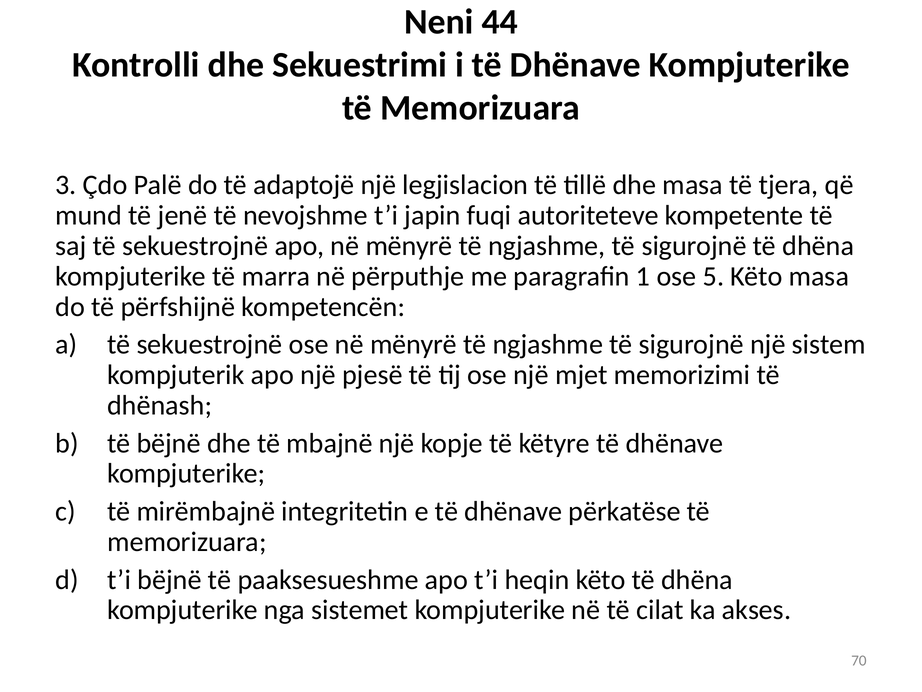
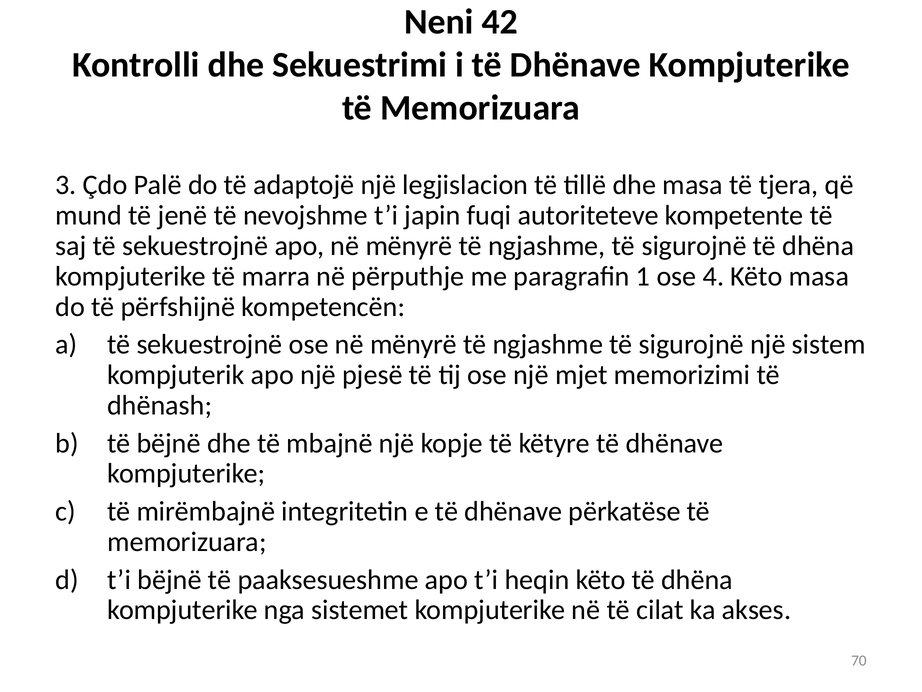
44: 44 -> 42
5: 5 -> 4
